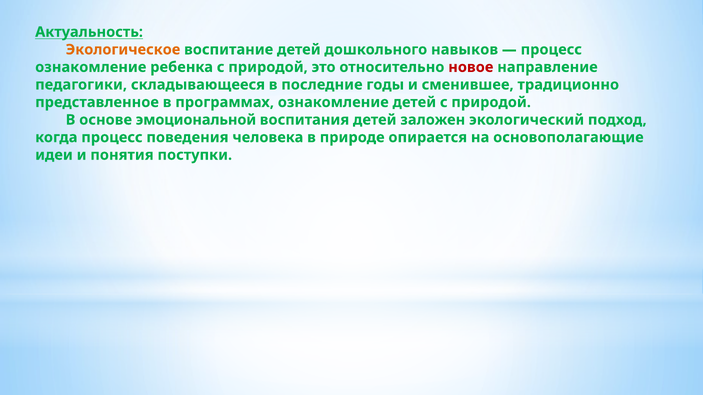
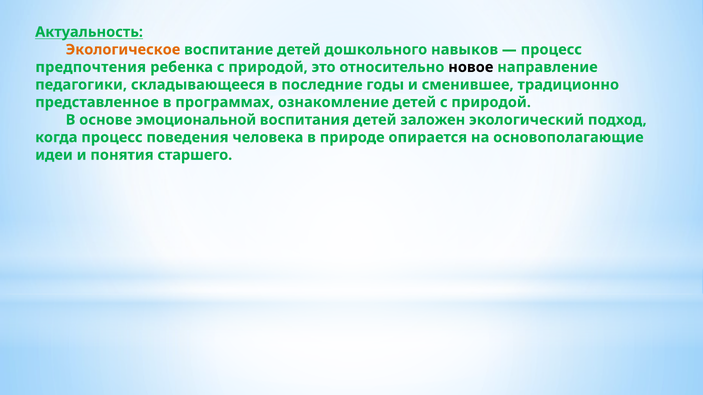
ознакомление at (91, 67): ознакомление -> предпочтения
новое colour: red -> black
поступки: поступки -> старшего
